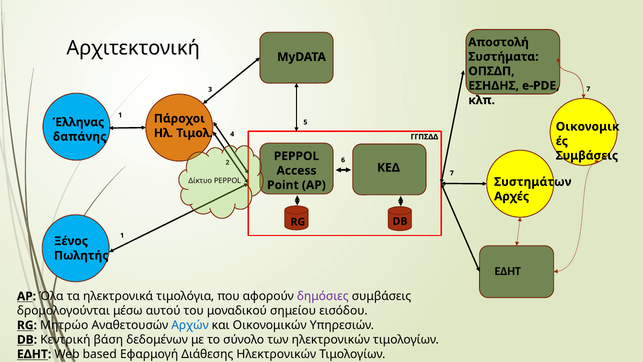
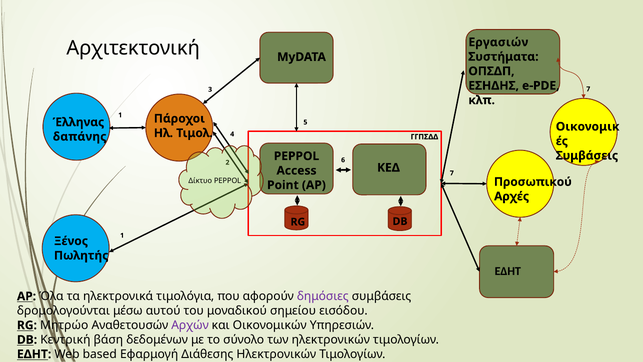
Αποστολή: Αποστολή -> Εργασιών
Συστημάτων: Συστημάτων -> Προσωπικού
Αρχών colour: blue -> purple
